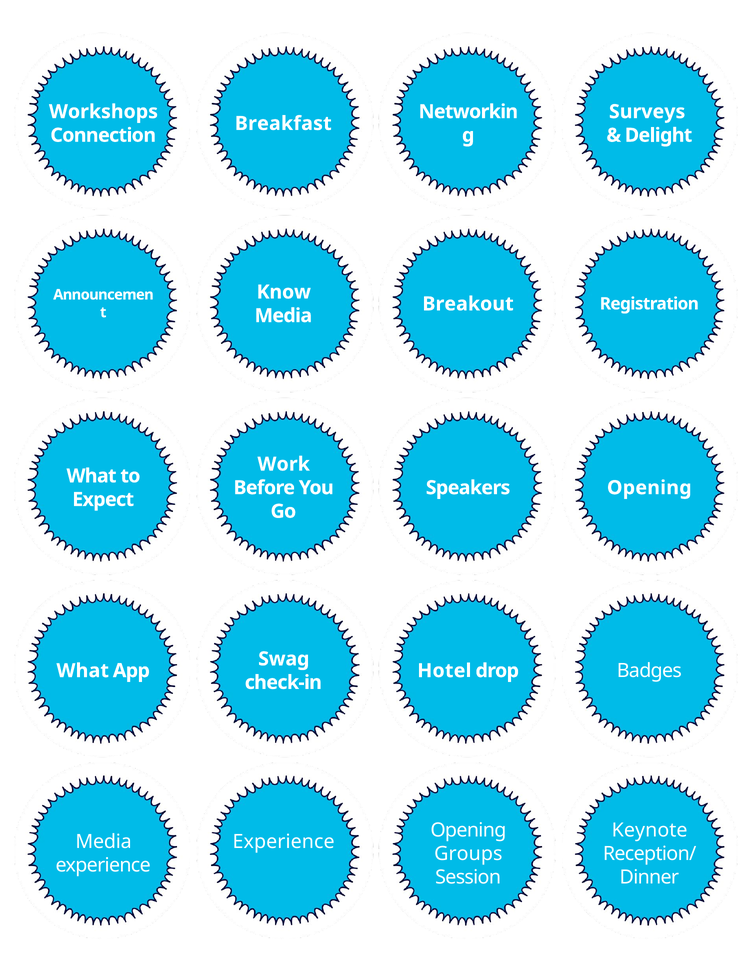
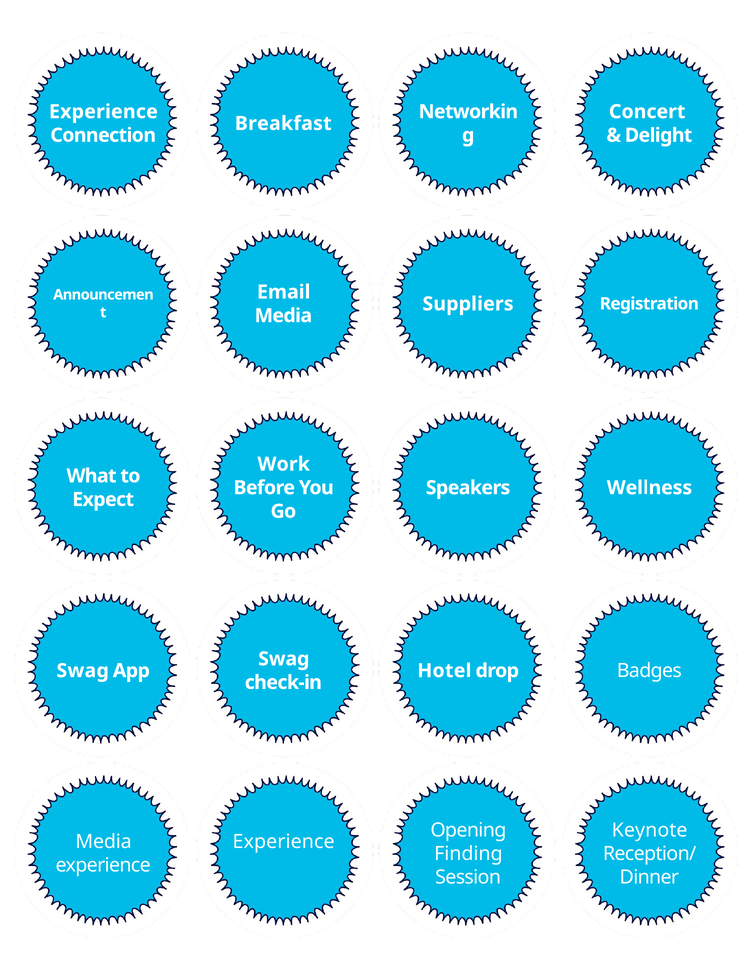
Workshops at (103, 112): Workshops -> Experience
Surveys: Surveys -> Concert
Know: Know -> Email
Breakout: Breakout -> Suppliers
Speakers Opening: Opening -> Wellness
What at (83, 671): What -> Swag
Groups: Groups -> Finding
